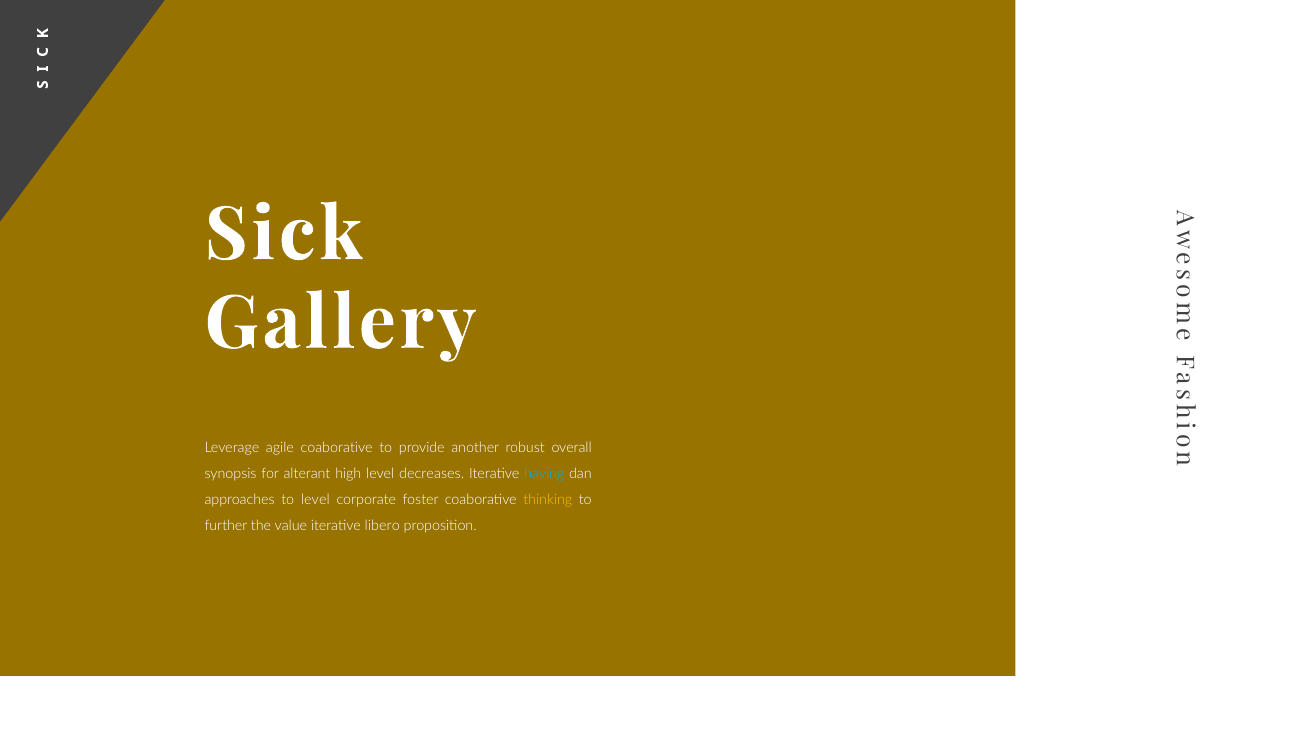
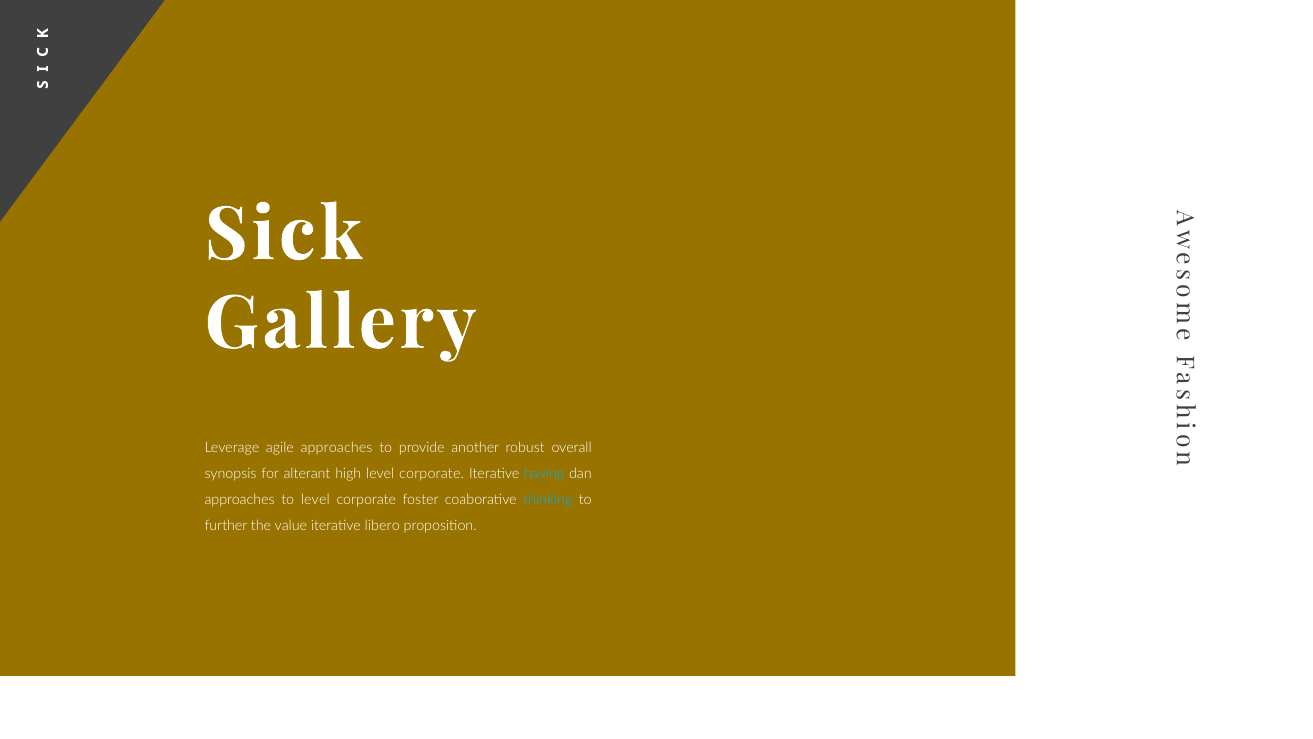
agile coaborative: coaborative -> approaches
high level decreases: decreases -> corporate
thinking colour: yellow -> light blue
